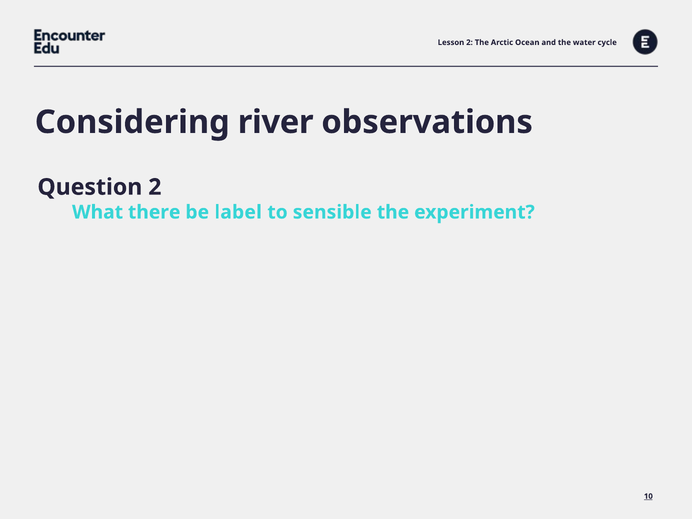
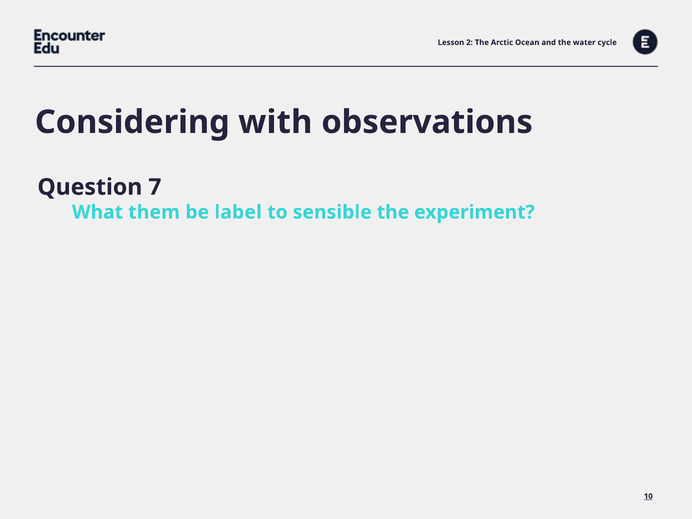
river: river -> with
Question 2: 2 -> 7
there: there -> them
